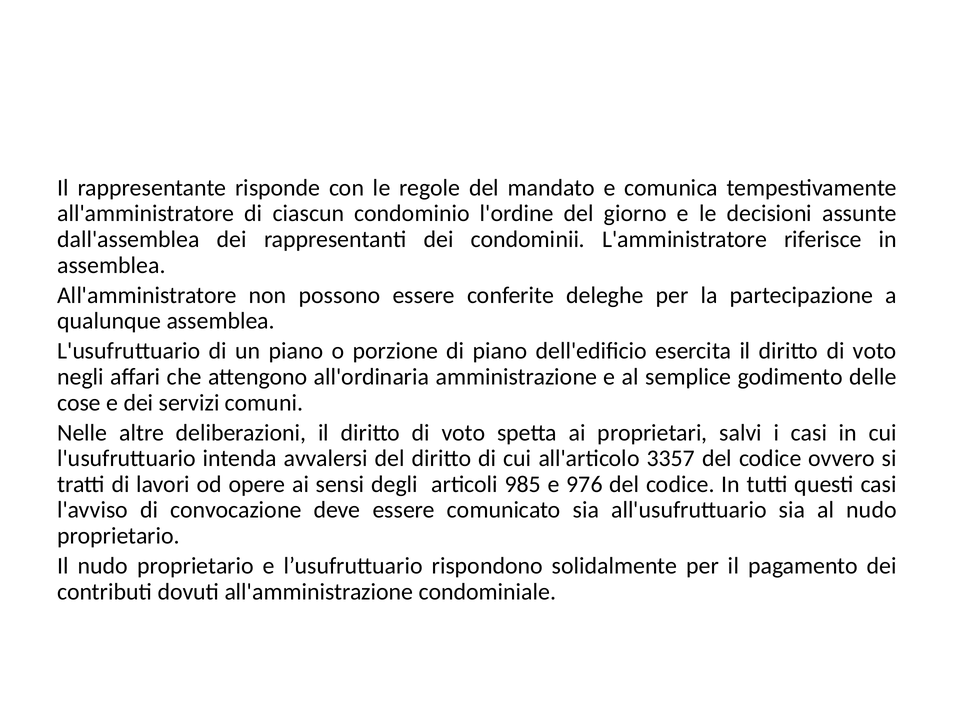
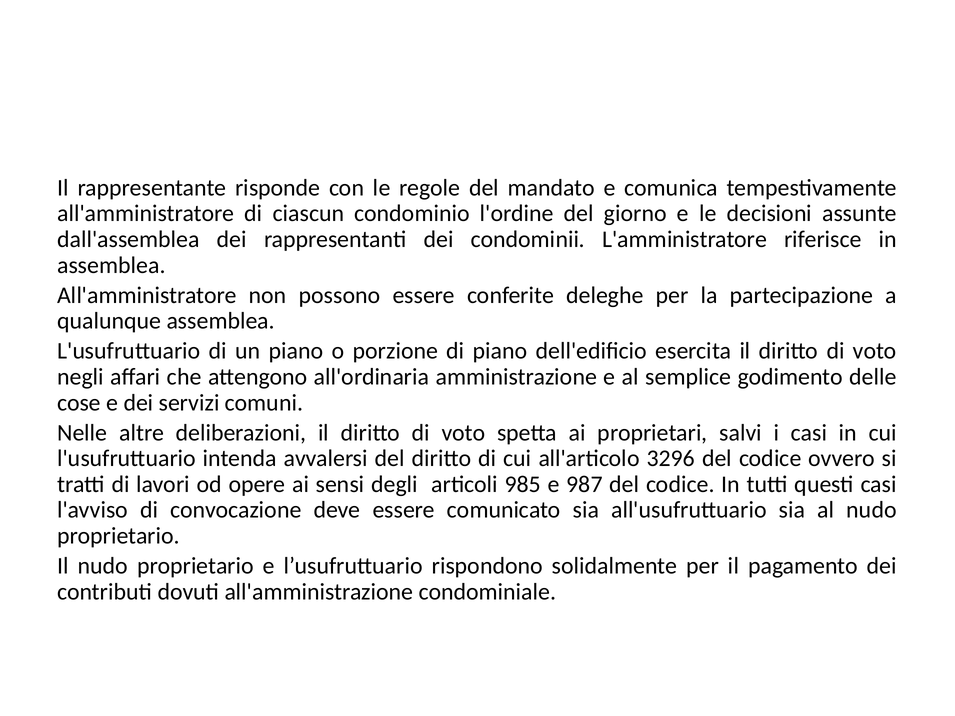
3357: 3357 -> 3296
976: 976 -> 987
